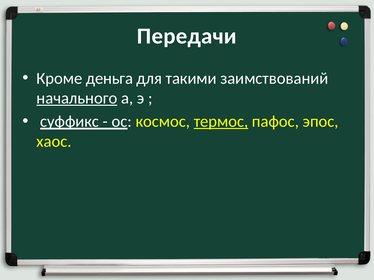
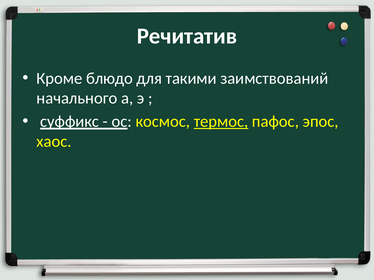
Передачи: Передачи -> Речитатив
деньга: деньга -> блюдо
начального underline: present -> none
